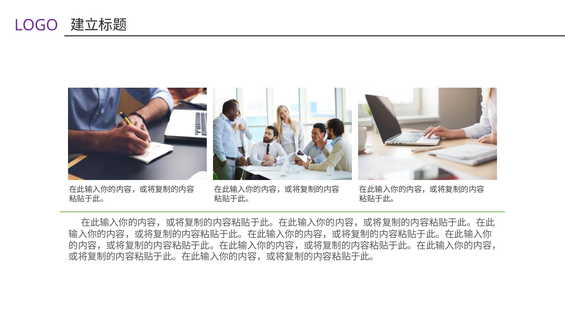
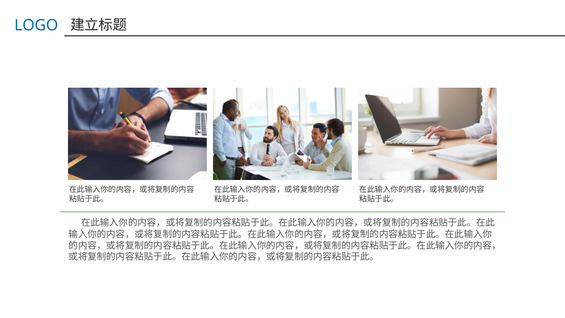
LOGO colour: purple -> blue
